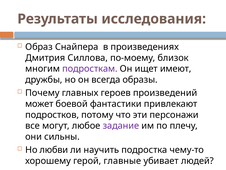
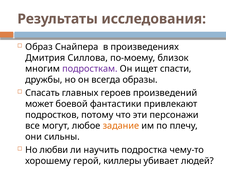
имеют: имеют -> спасти
Почему: Почему -> Спасать
задание colour: purple -> orange
главные: главные -> киллеры
